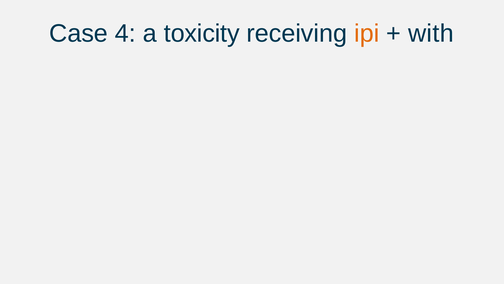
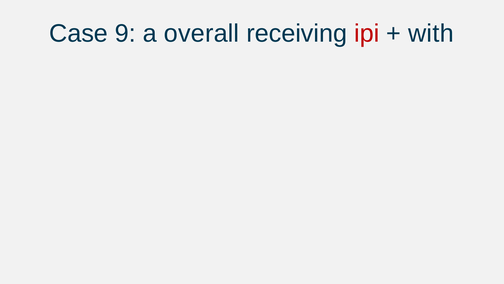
4: 4 -> 9
toxicity: toxicity -> overall
ipi colour: orange -> red
